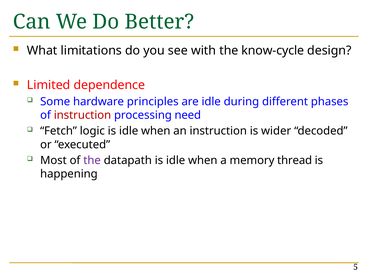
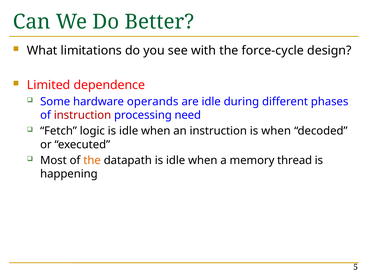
know-cycle: know-cycle -> force-cycle
principles: principles -> operands
is wider: wider -> when
the at (92, 161) colour: purple -> orange
